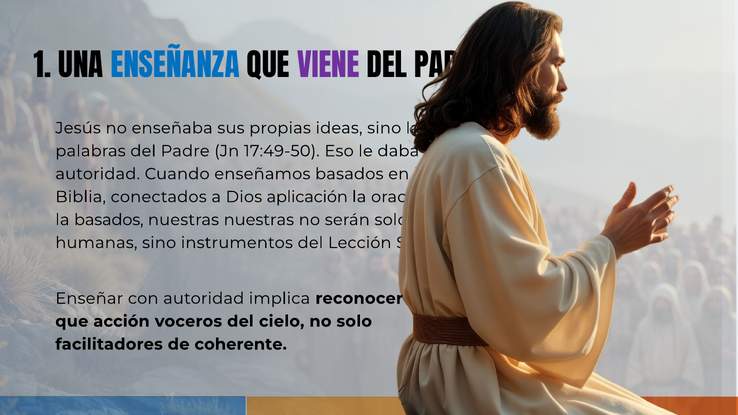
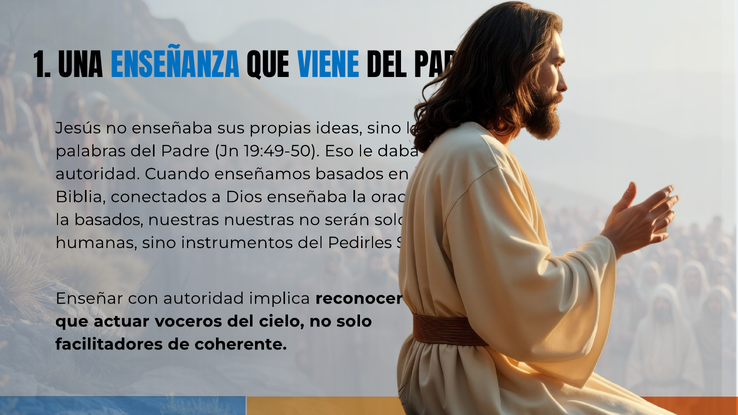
VIENE colour: purple -> blue
17:49-50: 17:49-50 -> 19:49-50
Dios aplicación: aplicación -> enseñaba
Lección: Lección -> Pedirles
acción: acción -> actuar
